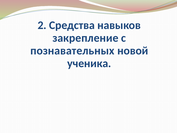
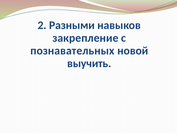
Средства: Средства -> Разными
ученика: ученика -> выучить
